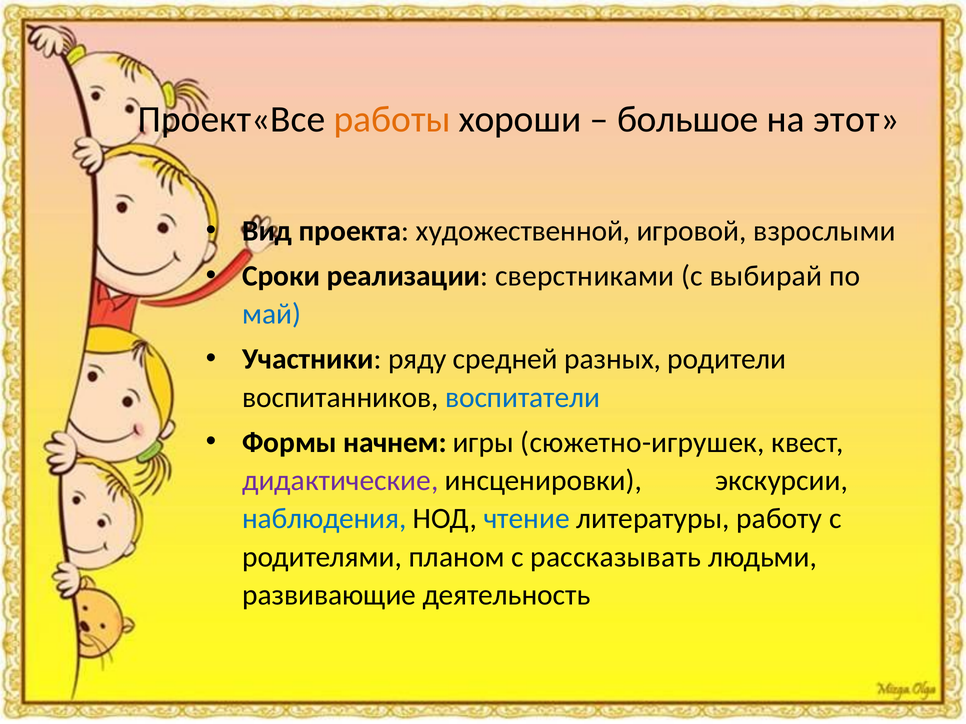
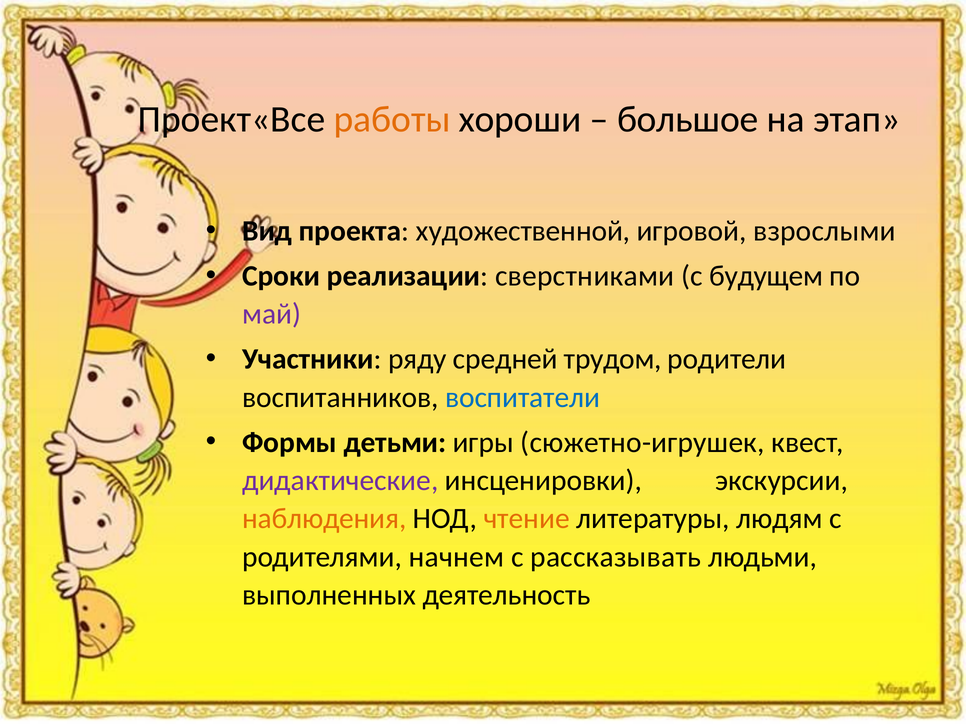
этот: этот -> этап
выбирай: выбирай -> будущем
май colour: blue -> purple
разных: разных -> трудом
начнем: начнем -> детьми
наблюдения colour: blue -> orange
чтение colour: blue -> orange
работу: работу -> людям
планом: планом -> начнем
развивающие: развивающие -> выполненных
